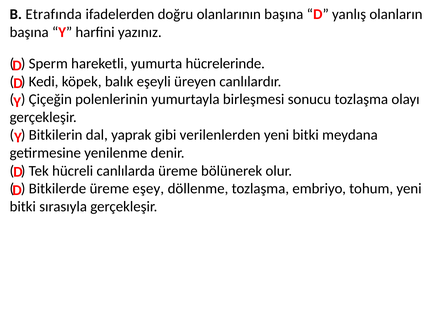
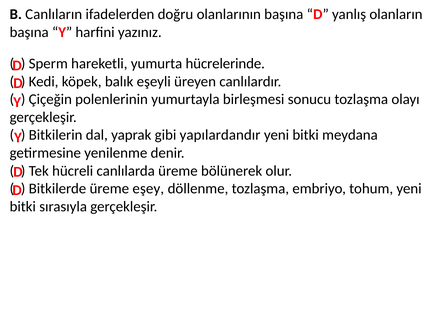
Etrafında: Etrafında -> Canlıların
verilenlerden: verilenlerden -> yapılardandır
